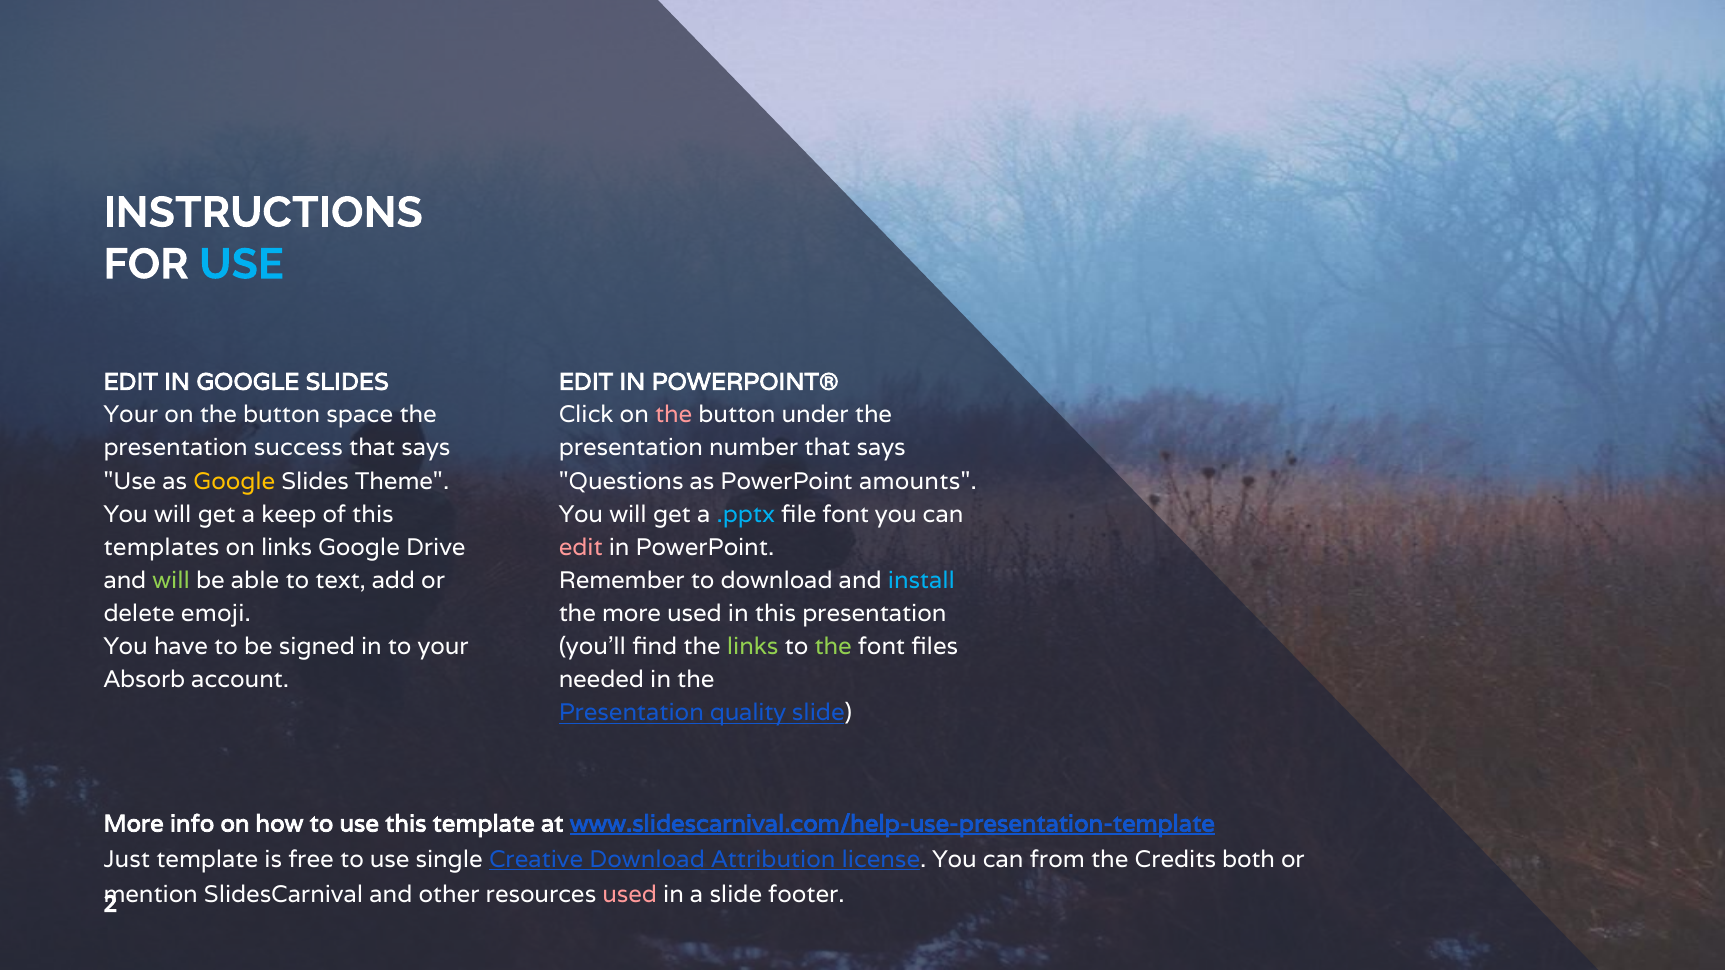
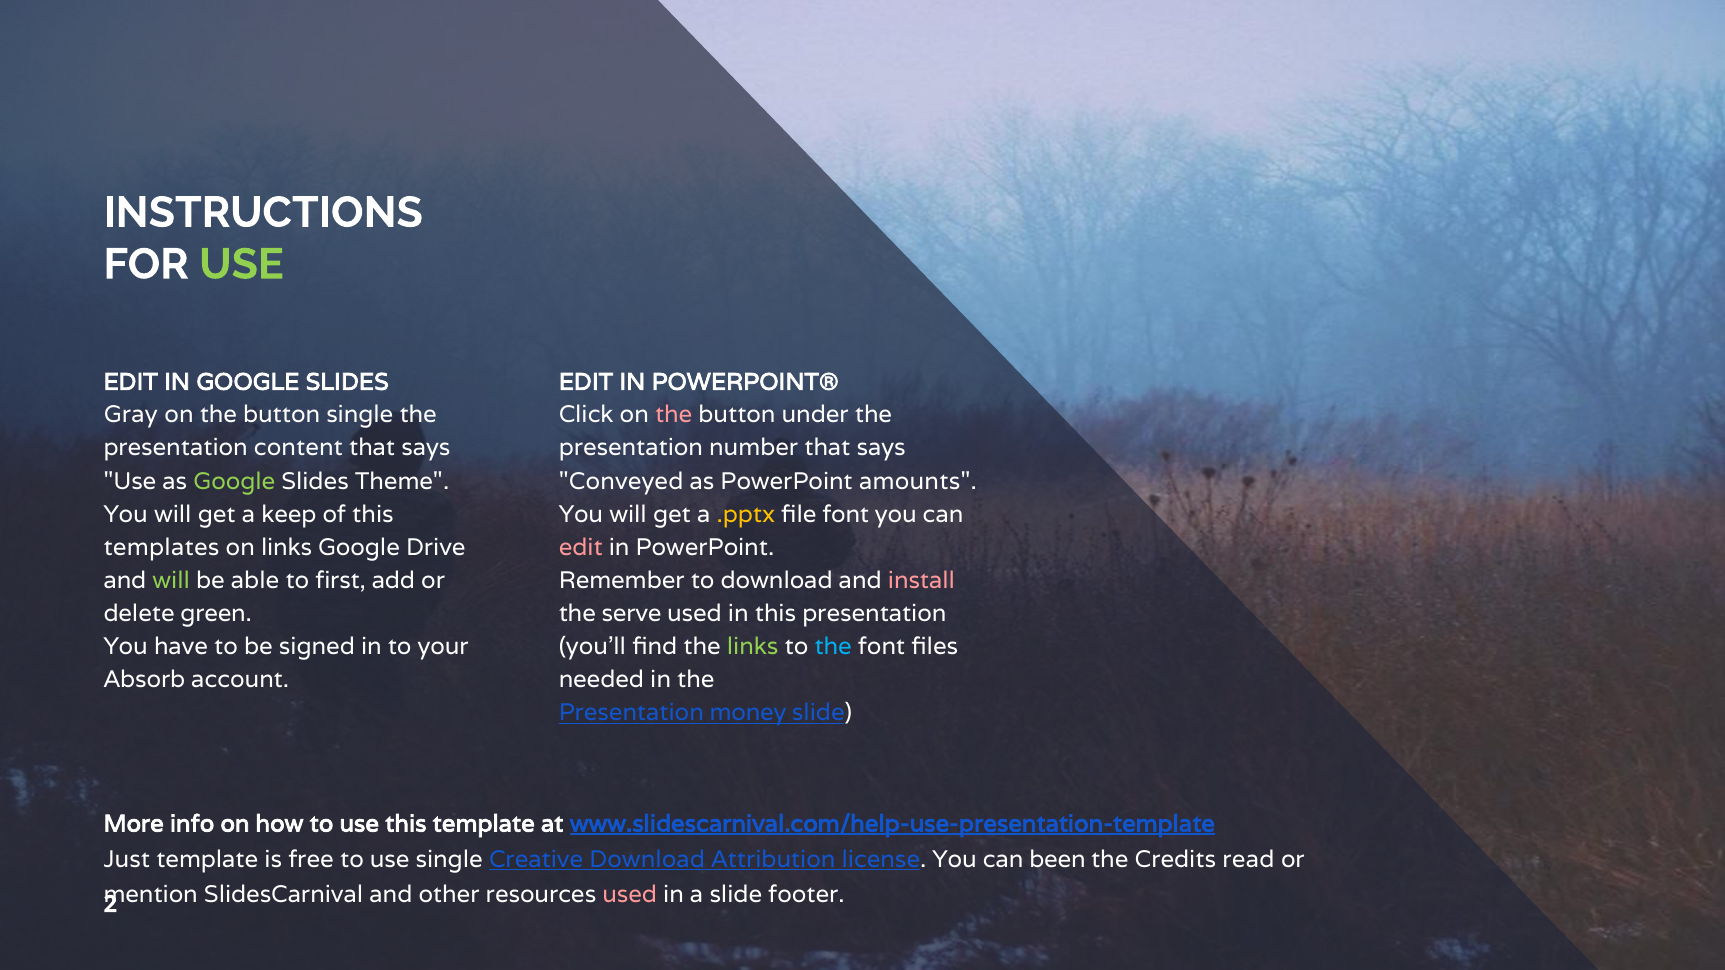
USE at (242, 264) colour: light blue -> light green
Your at (131, 415): Your -> Gray
button space: space -> single
success: success -> content
Google at (234, 481) colour: yellow -> light green
Questions: Questions -> Conveyed
.pptx colour: light blue -> yellow
text: text -> first
install colour: light blue -> pink
emoji: emoji -> green
the more: more -> serve
the at (833, 647) colour: light green -> light blue
quality: quality -> money
from: from -> been
both: both -> read
